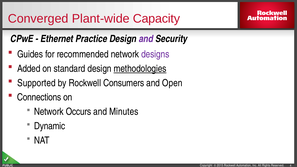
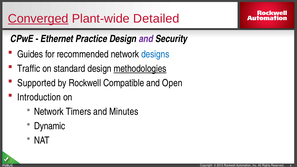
Converged underline: none -> present
Capacity: Capacity -> Detailed
designs colour: purple -> blue
Added: Added -> Traffic
Consumers: Consumers -> Compatible
Connections: Connections -> Introduction
Occurs: Occurs -> Timers
